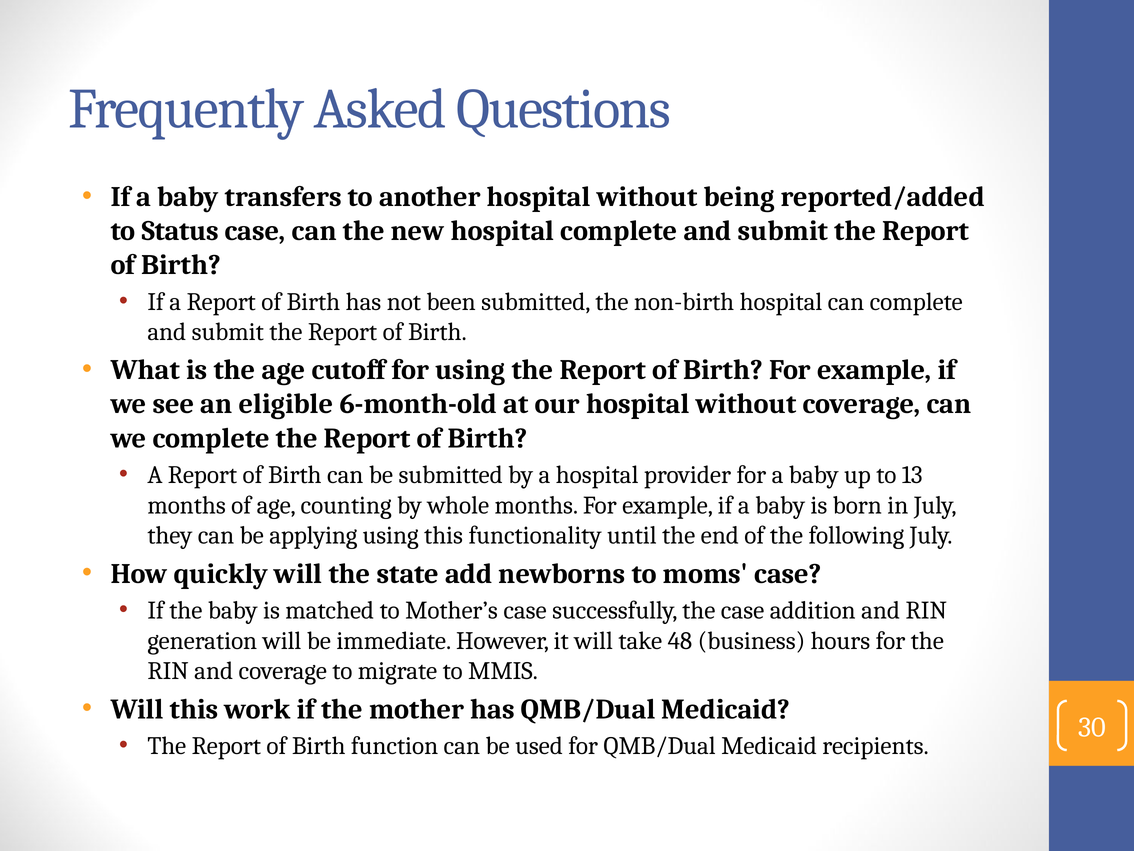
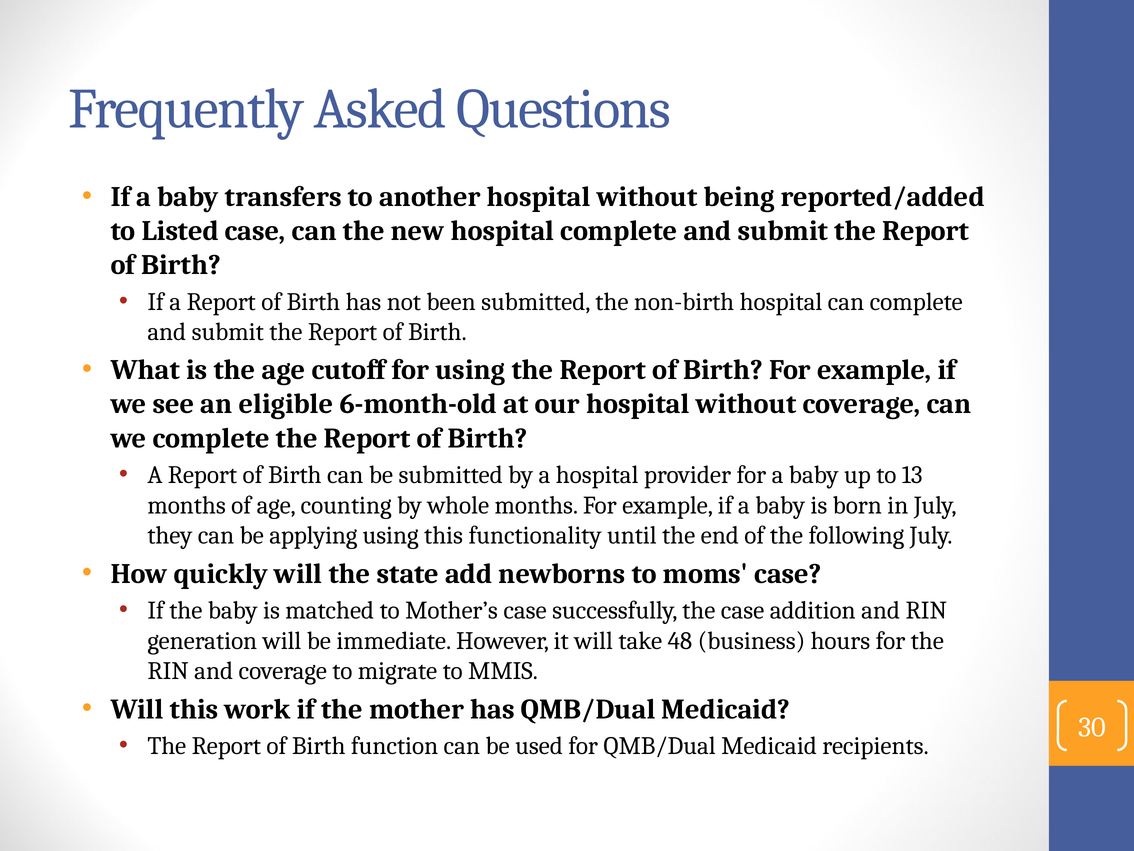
Status: Status -> Listed
